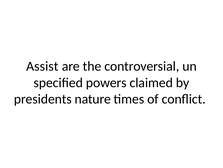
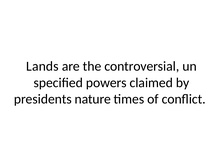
Assist: Assist -> Lands
